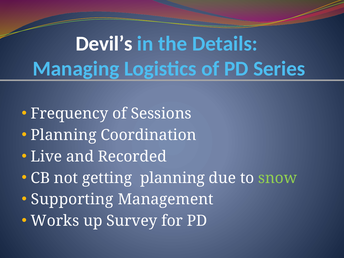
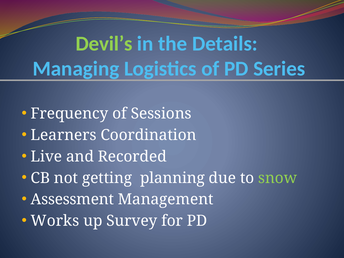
Devil’s colour: white -> light green
Planning at (64, 135): Planning -> Learners
Supporting: Supporting -> Assessment
